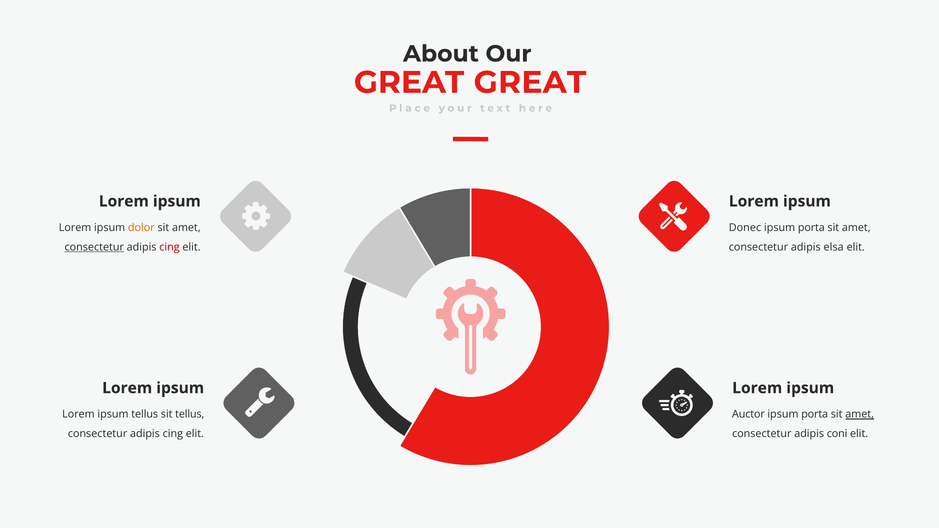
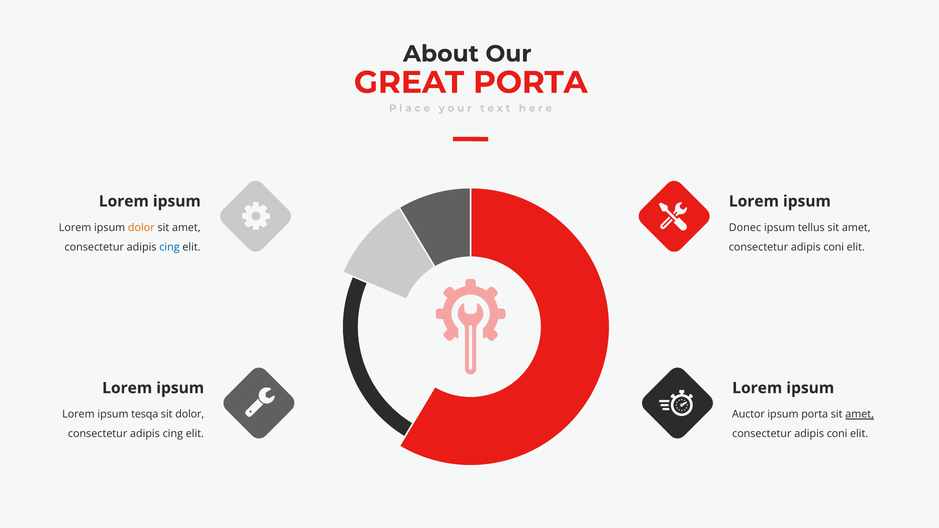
GREAT GREAT: GREAT -> PORTA
porta at (811, 228): porta -> tellus
consectetur at (94, 247) underline: present -> none
cing at (169, 247) colour: red -> blue
elsa at (834, 247): elsa -> coni
ipsum tellus: tellus -> tesqa
sit tellus: tellus -> dolor
